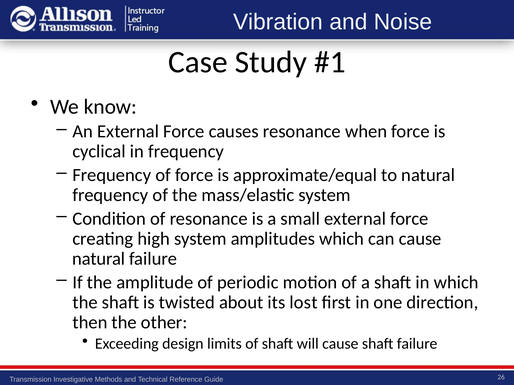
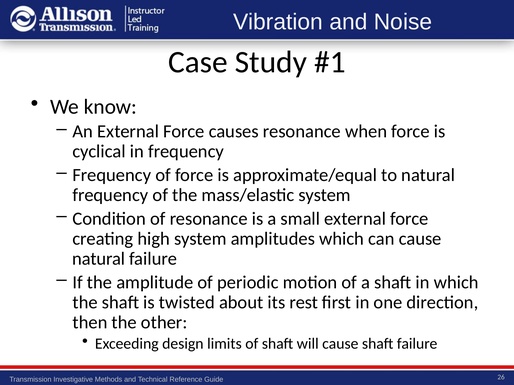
lost: lost -> rest
